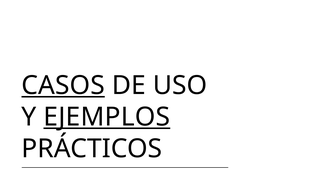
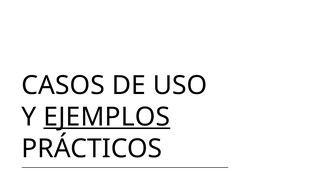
CASOS underline: present -> none
